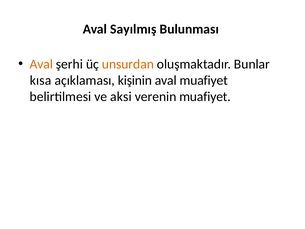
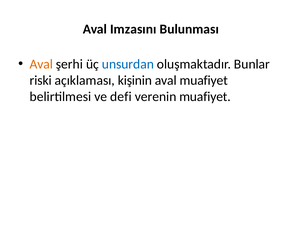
Sayılmış: Sayılmış -> Imzasını
unsurdan colour: orange -> blue
kısa: kısa -> riski
aksi: aksi -> defi
